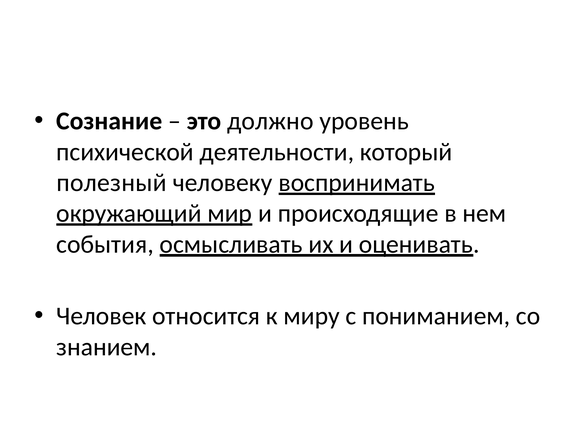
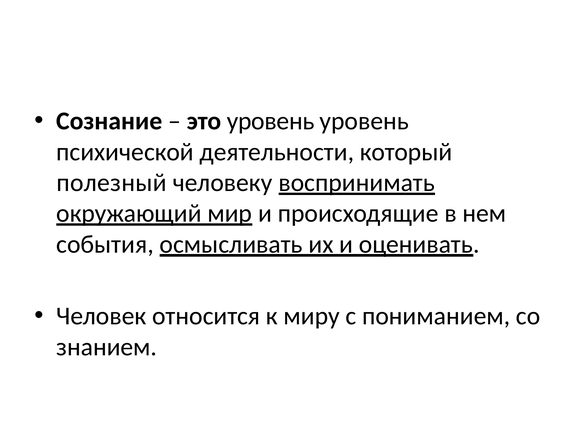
это должно: должно -> уровень
